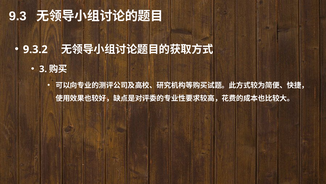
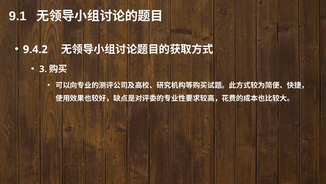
9.3: 9.3 -> 9.1
9.3.2: 9.3.2 -> 9.4.2
